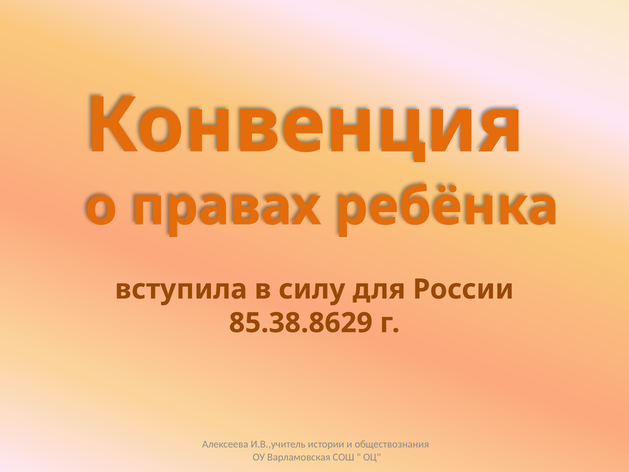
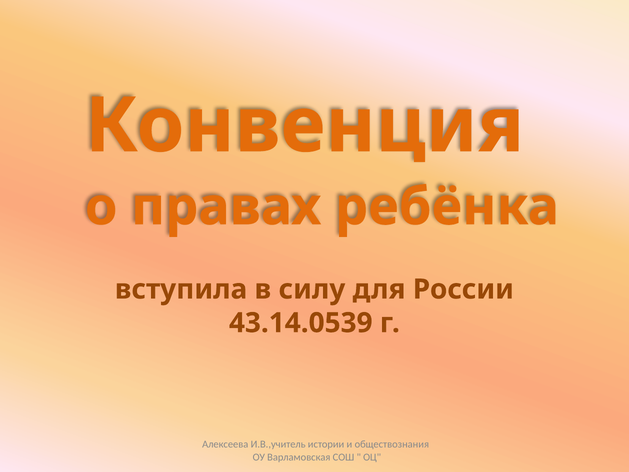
85.38.8629: 85.38.8629 -> 43.14.0539
